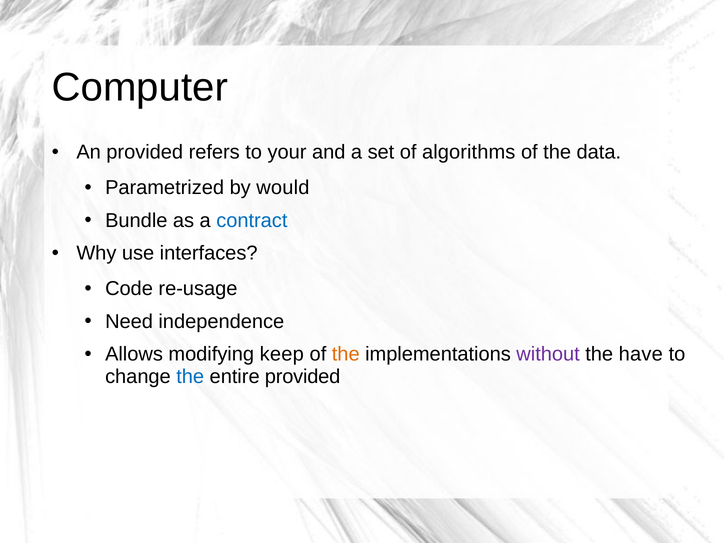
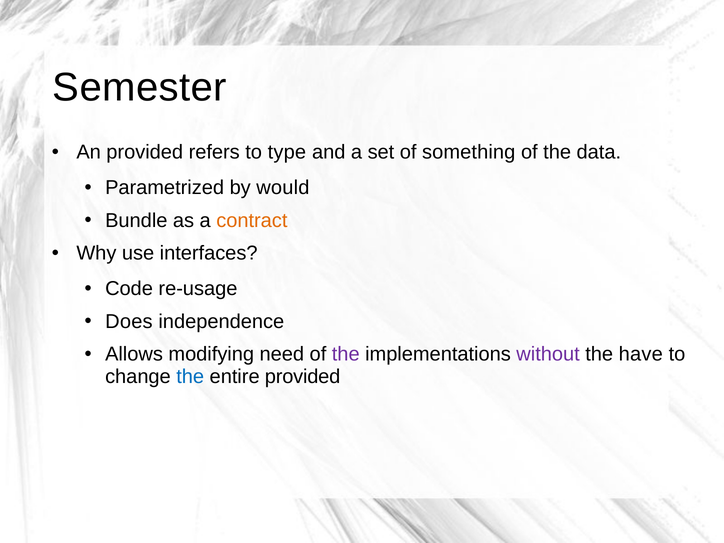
Computer: Computer -> Semester
your: your -> type
algorithms: algorithms -> something
contract colour: blue -> orange
Need: Need -> Does
keep: keep -> need
the at (346, 354) colour: orange -> purple
